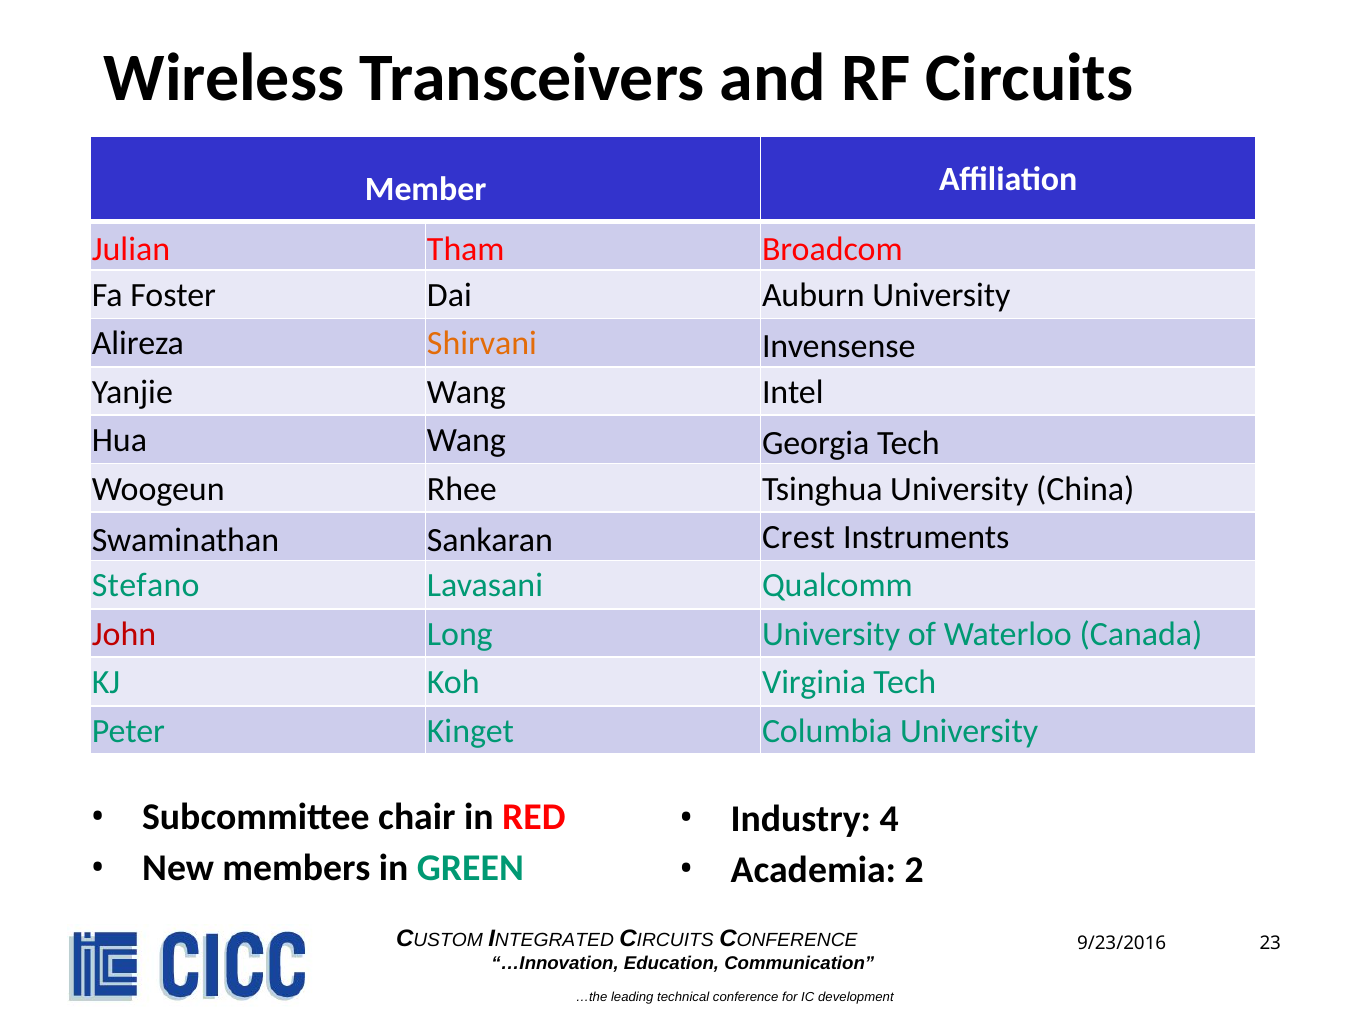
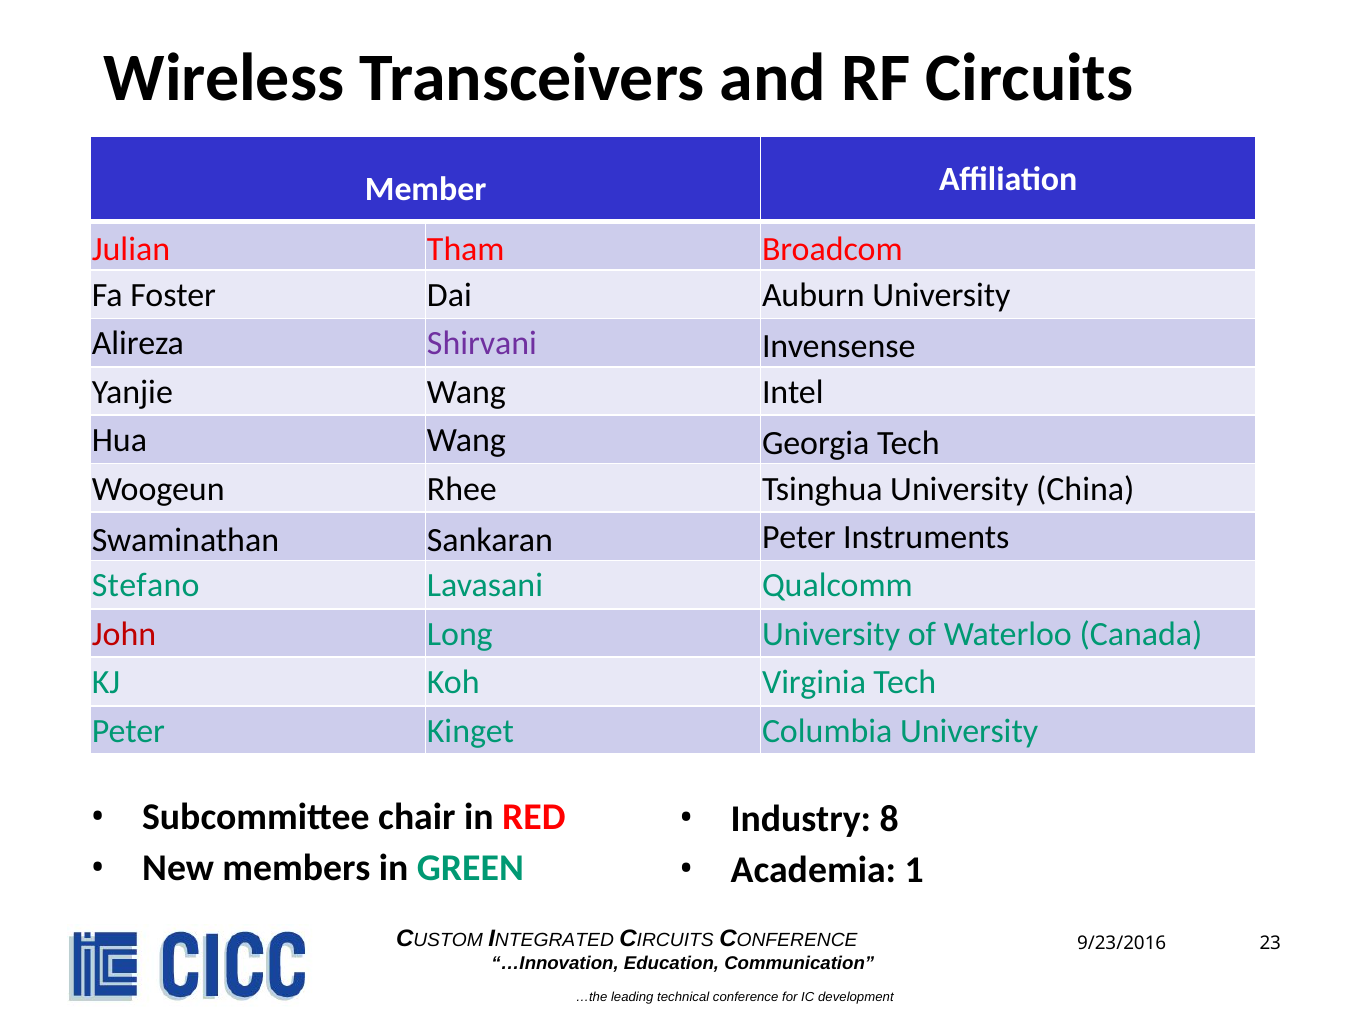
Shirvani colour: orange -> purple
Sankaran Crest: Crest -> Peter
4: 4 -> 8
2: 2 -> 1
